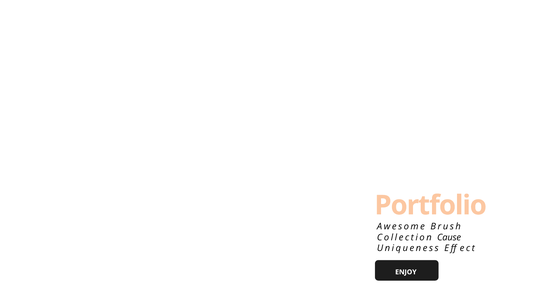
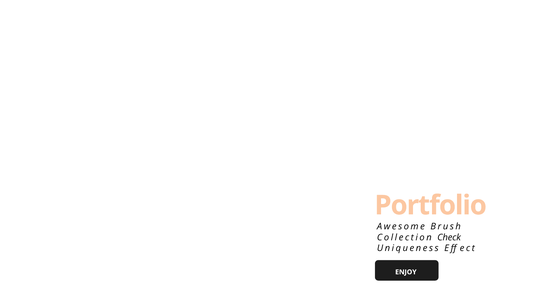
Cause: Cause -> Check
